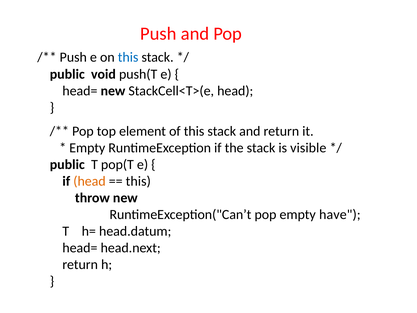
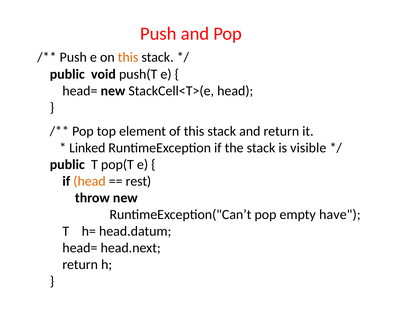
this at (128, 57) colour: blue -> orange
Empty at (87, 148): Empty -> Linked
this at (138, 181): this -> rest
